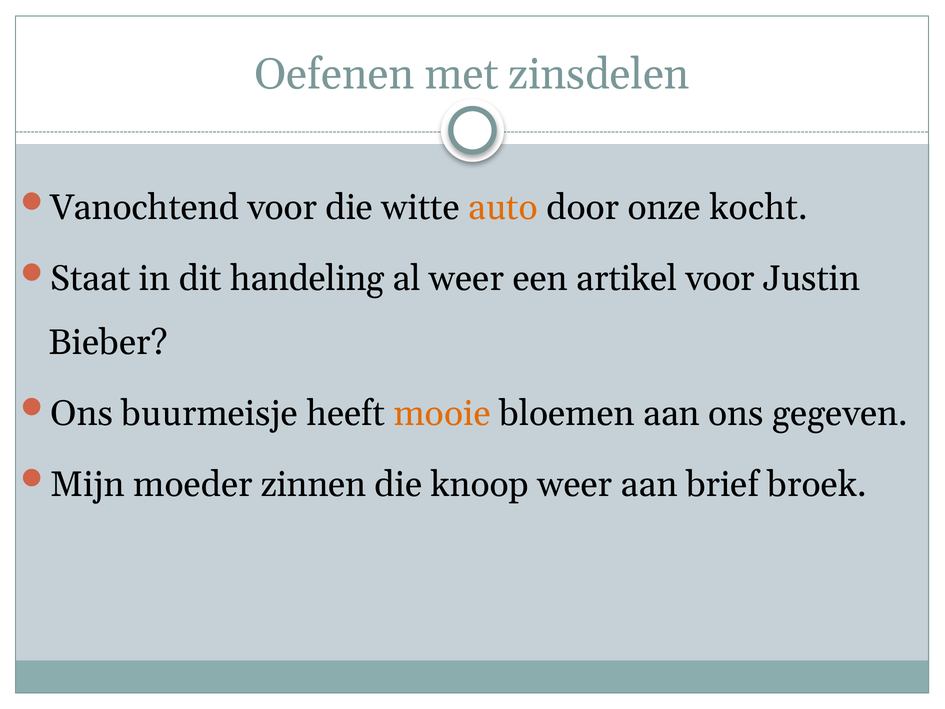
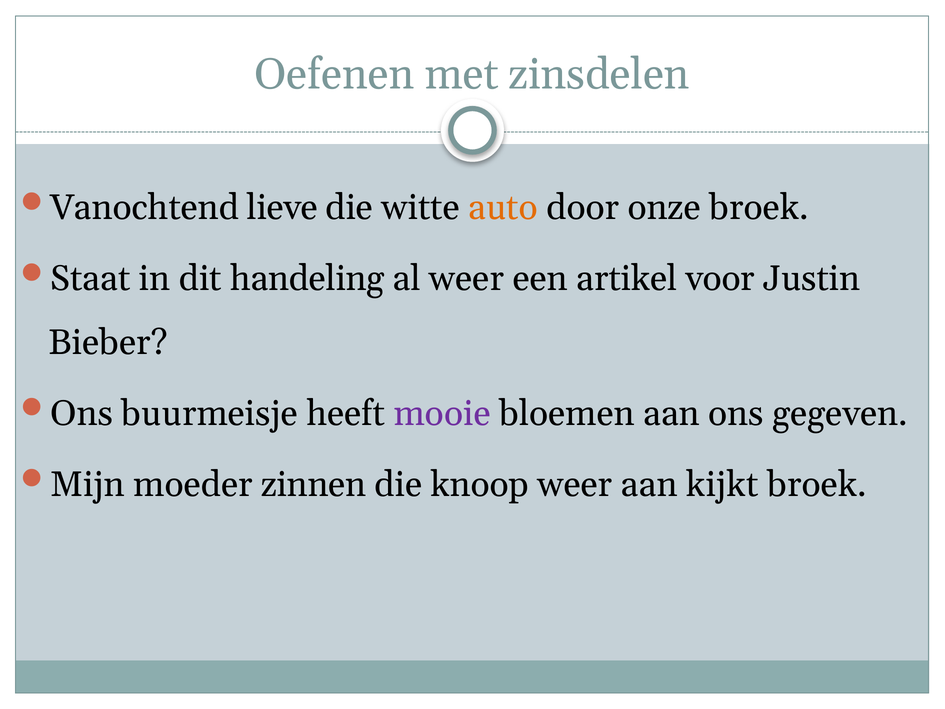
Vanochtend voor: voor -> lieve
onze kocht: kocht -> broek
mooie colour: orange -> purple
brief: brief -> kijkt
